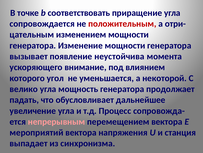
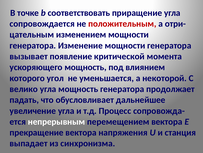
неустойчива: неустойчива -> критической
ускоряющего внимание: внимание -> мощность
непрерывным colour: pink -> white
мероприятий: мероприятий -> прекращение
